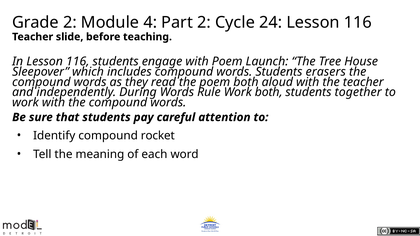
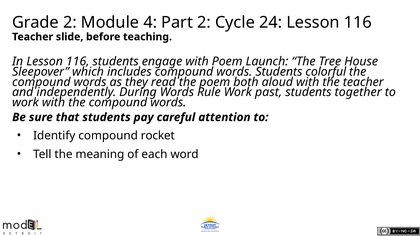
erasers: erasers -> colorful
Work both: both -> past
